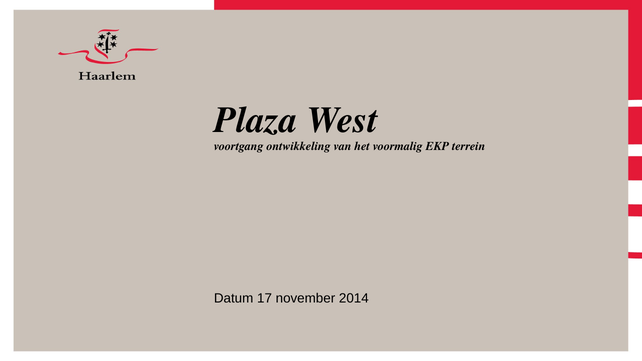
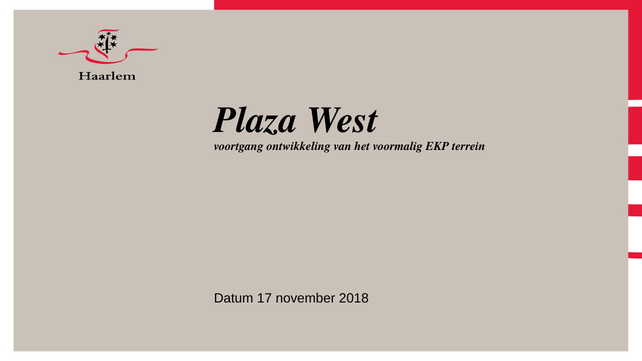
2014: 2014 -> 2018
